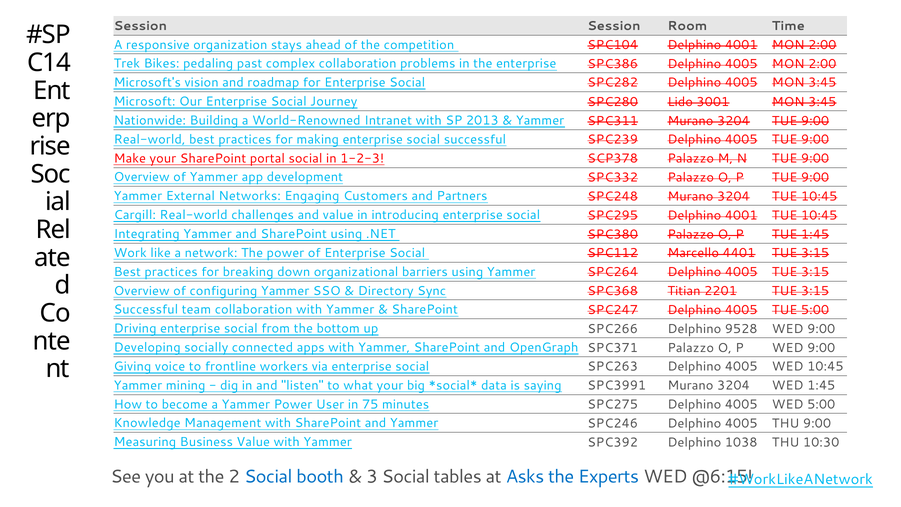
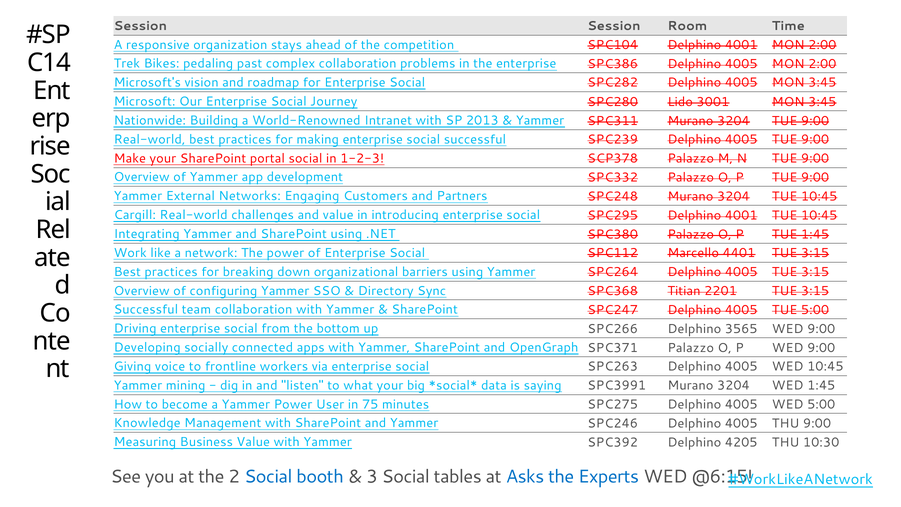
9528: 9528 -> 3565
1038: 1038 -> 4205
